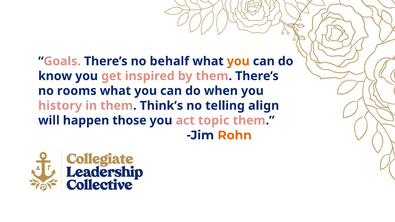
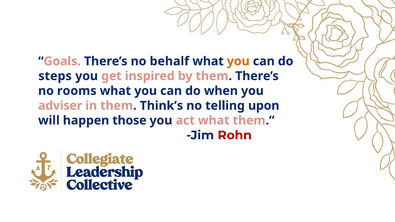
know: know -> steps
history: history -> adviser
align: align -> upon
act topic: topic -> what
Rohn colour: orange -> red
